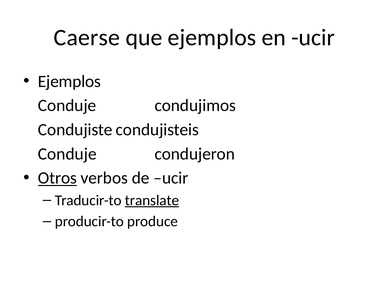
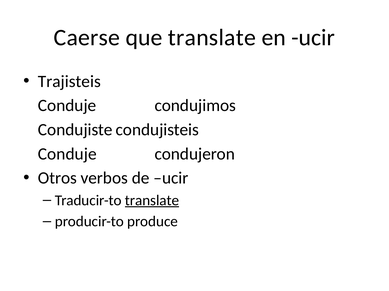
que ejemplos: ejemplos -> translate
Ejemplos at (69, 82): Ejemplos -> Trajisteis
Otros underline: present -> none
